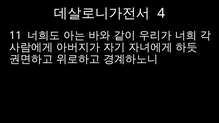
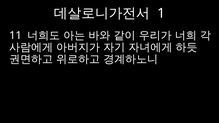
4: 4 -> 1
